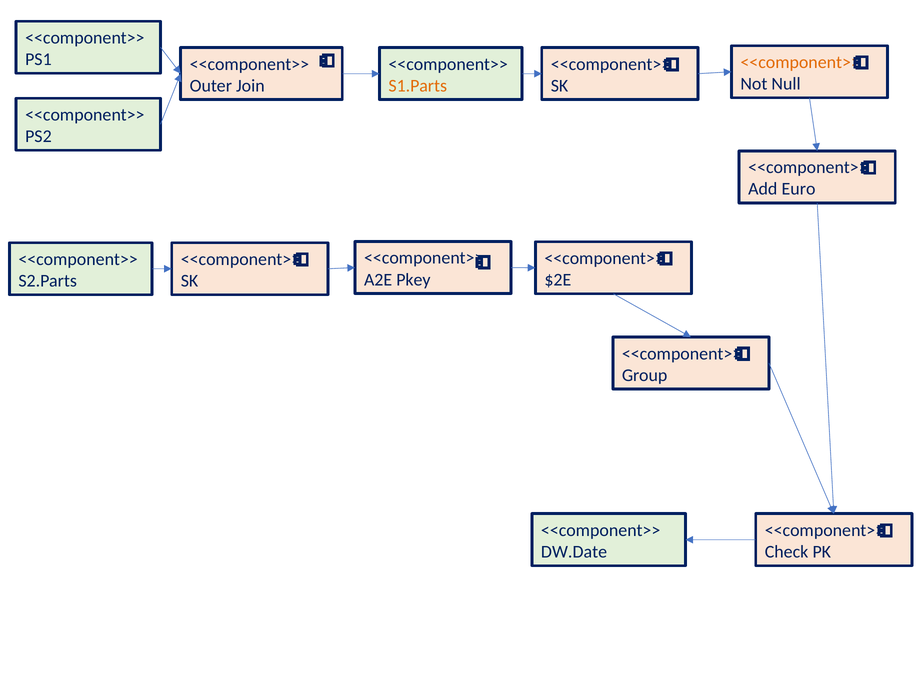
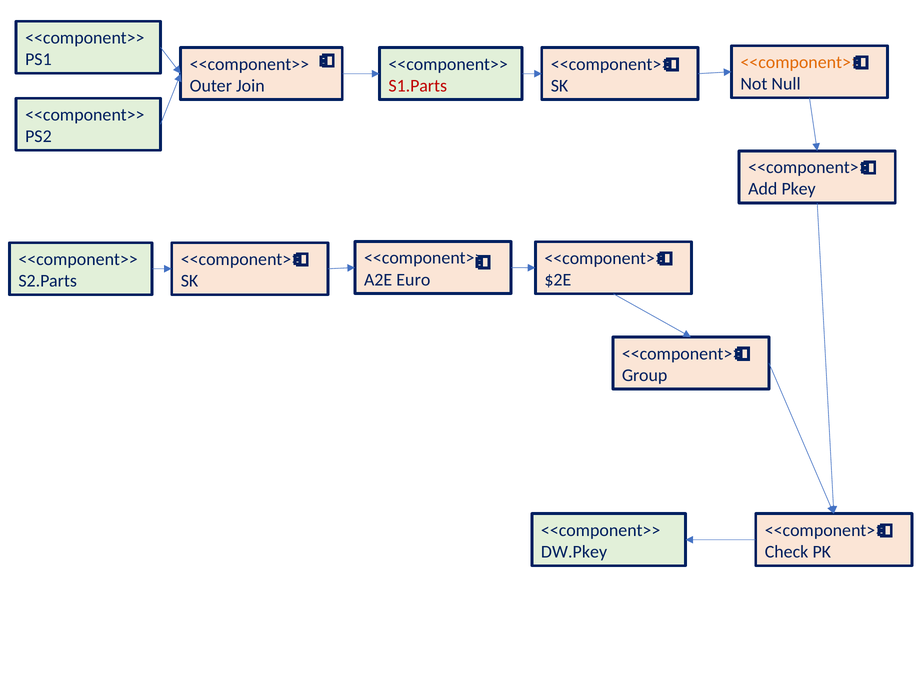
S1.Parts colour: orange -> red
Euro: Euro -> Pkey
Pkey: Pkey -> Euro
DW.Date: DW.Date -> DW.Pkey
